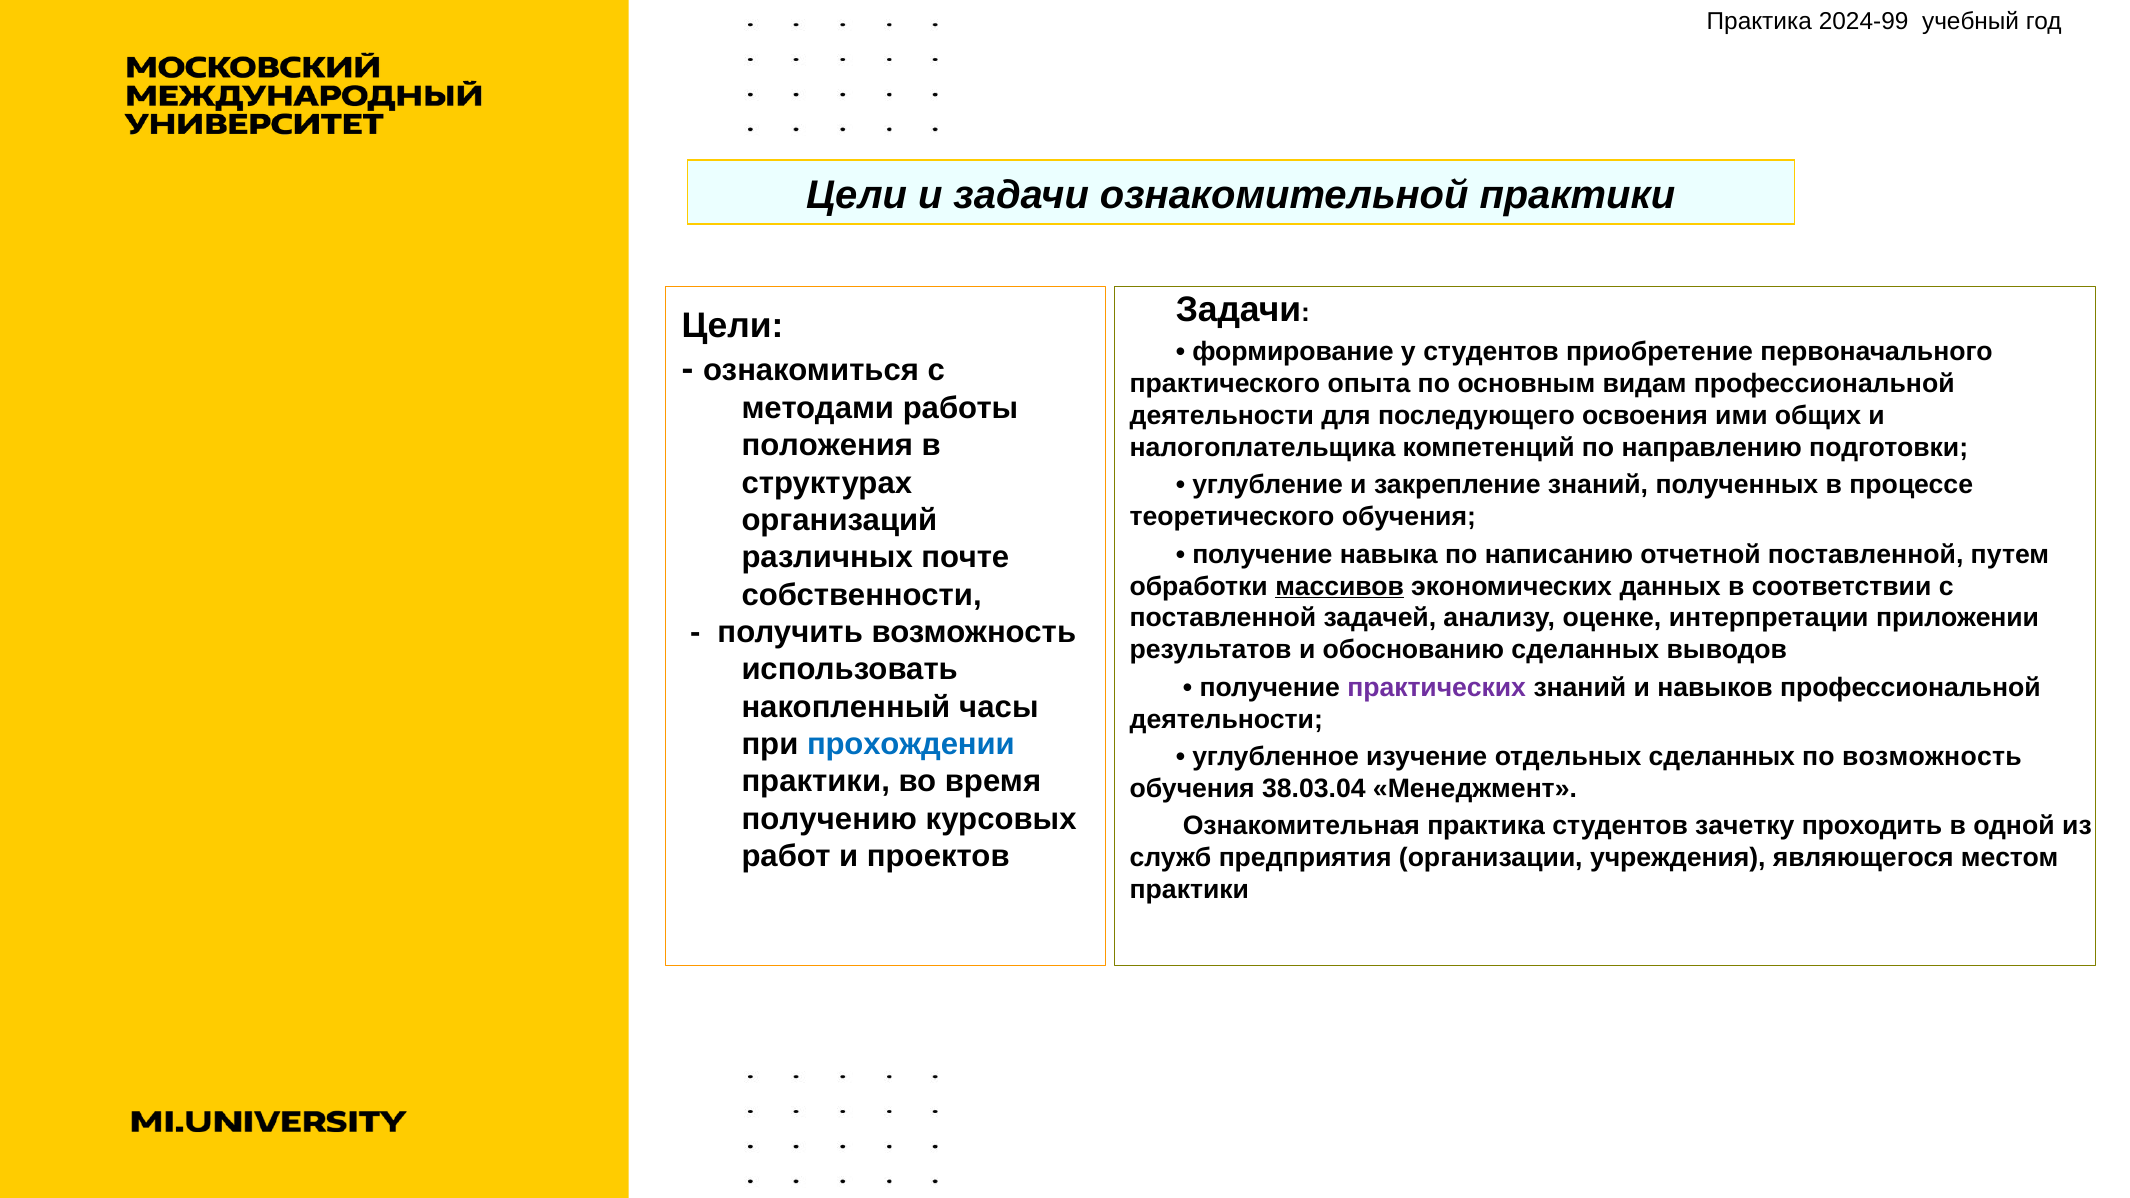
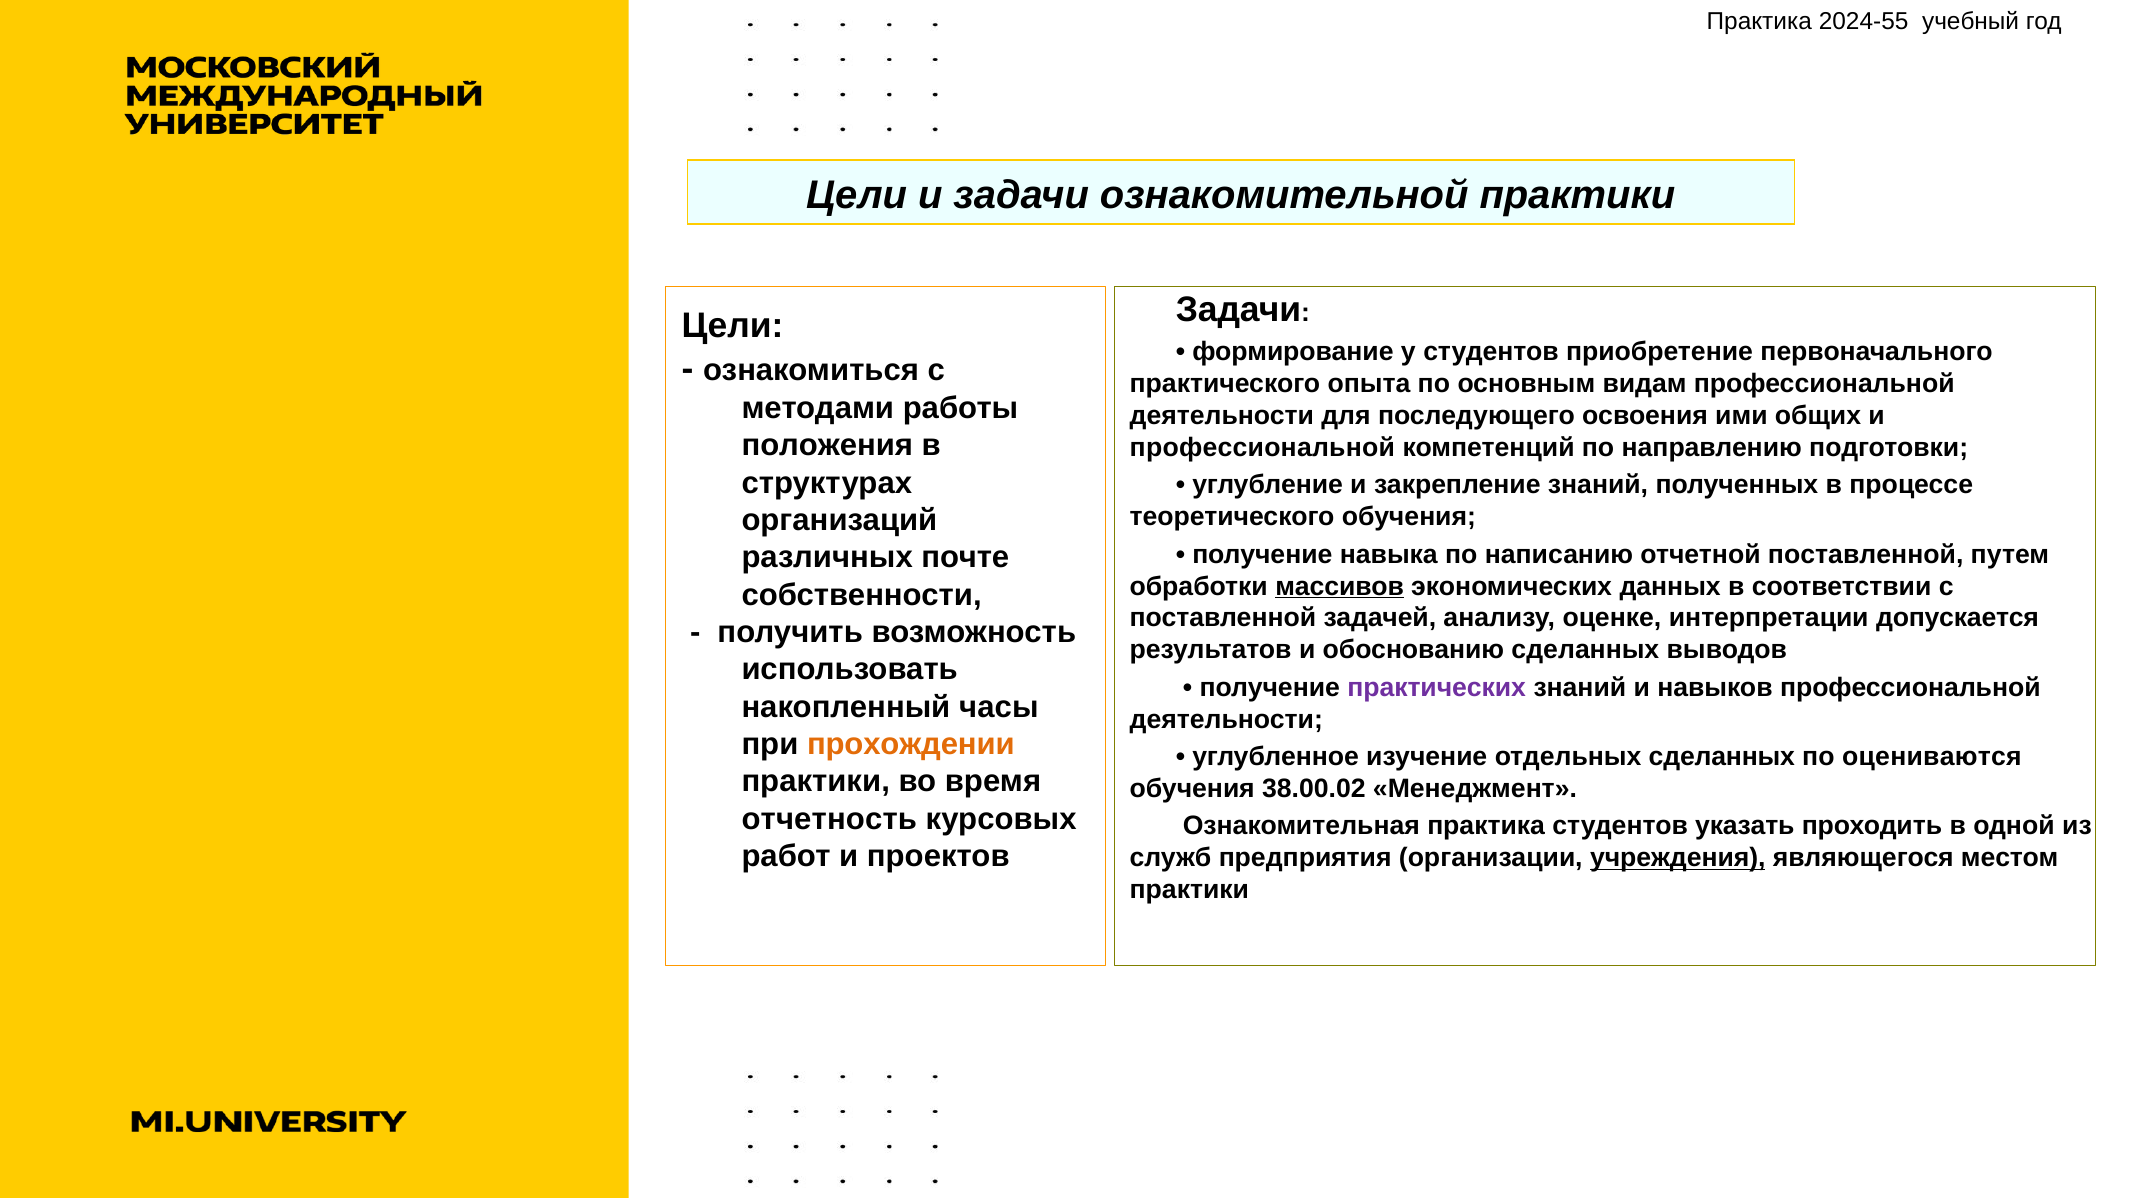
2024-99: 2024-99 -> 2024-55
налогоплательщика at (1263, 448): налогоплательщика -> профессиональной
приложении: приложении -> допускается
прохождении colour: blue -> orange
по возможность: возможность -> оцениваются
38.03.04: 38.03.04 -> 38.00.02
получению: получению -> отчетность
зачетку: зачетку -> указать
учреждения underline: none -> present
